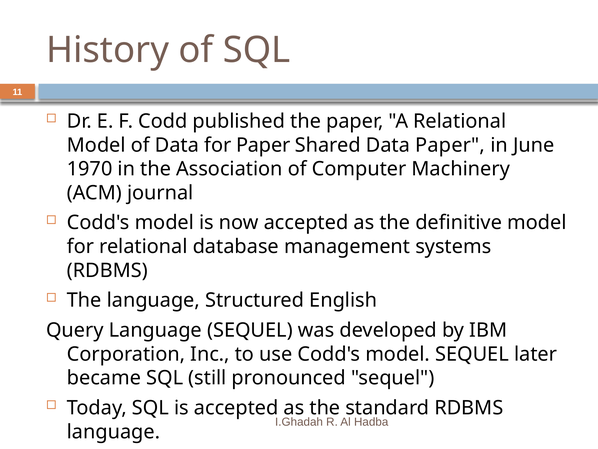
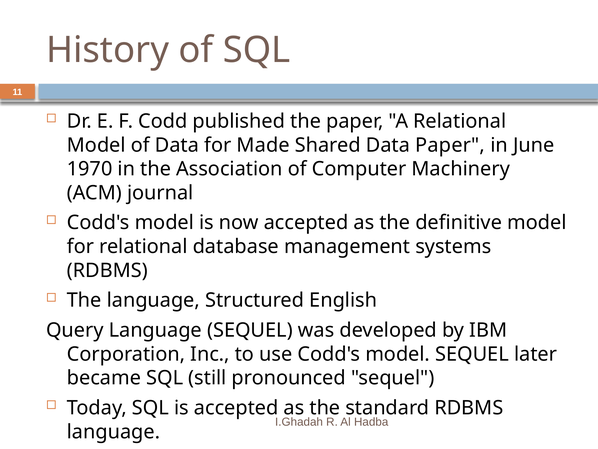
for Paper: Paper -> Made
